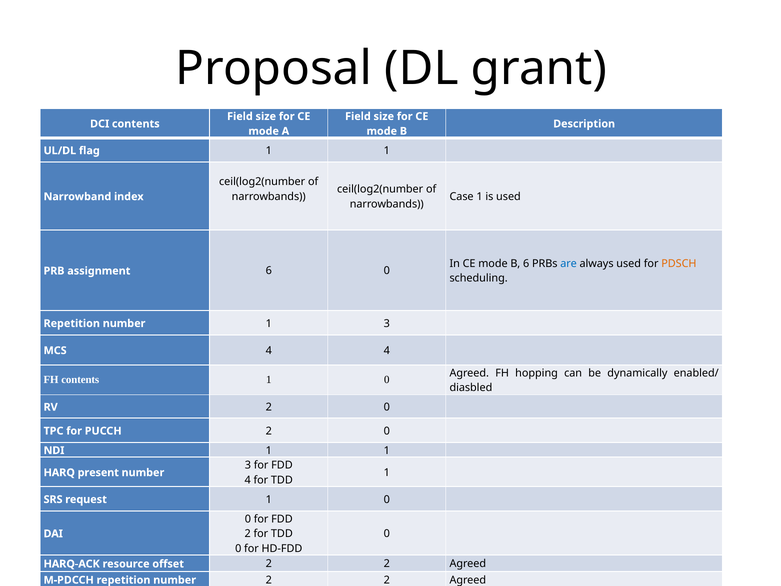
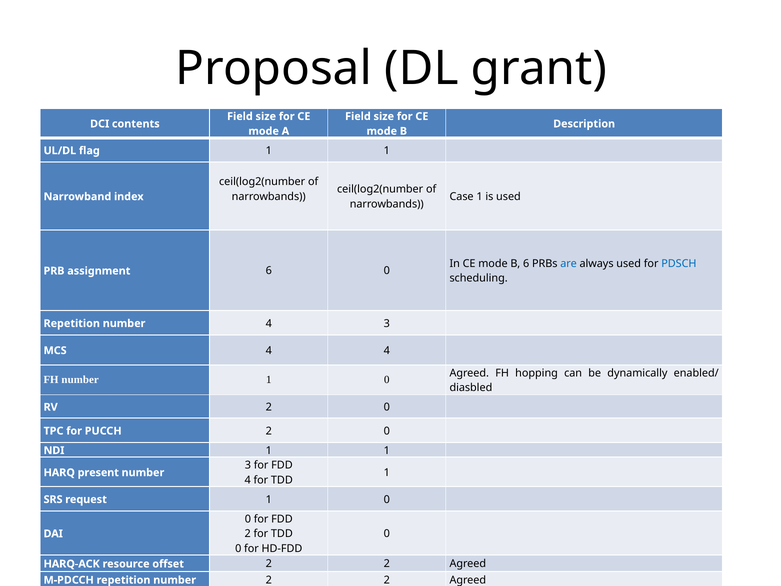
PDSCH colour: orange -> blue
number 1: 1 -> 4
FH contents: contents -> number
